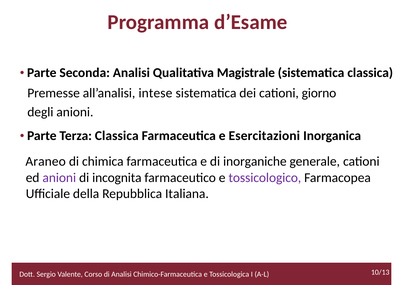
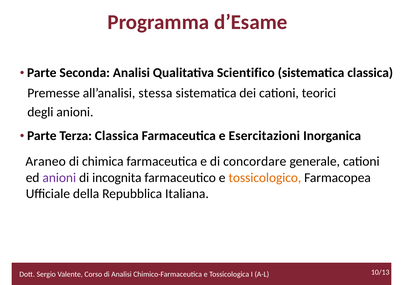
Magistrale: Magistrale -> Scientifico
intese: intese -> stessa
giorno: giorno -> teorici
inorganiche: inorganiche -> concordare
tossicologico colour: purple -> orange
